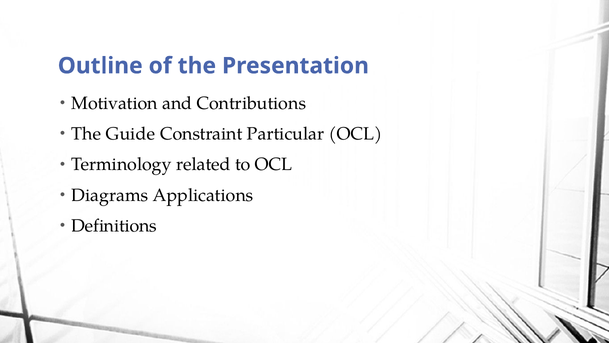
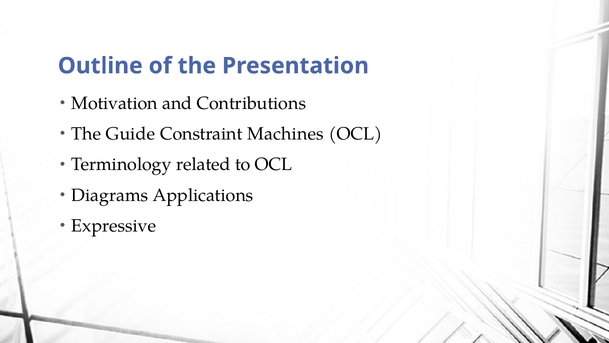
Particular: Particular -> Machines
Definitions: Definitions -> Expressive
